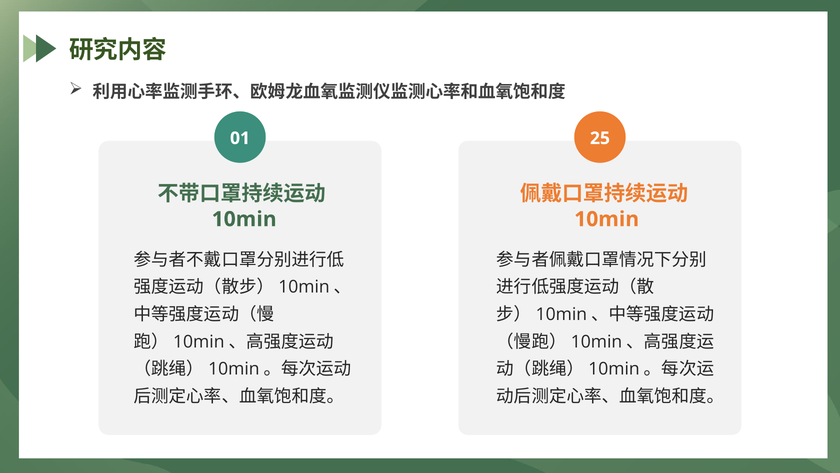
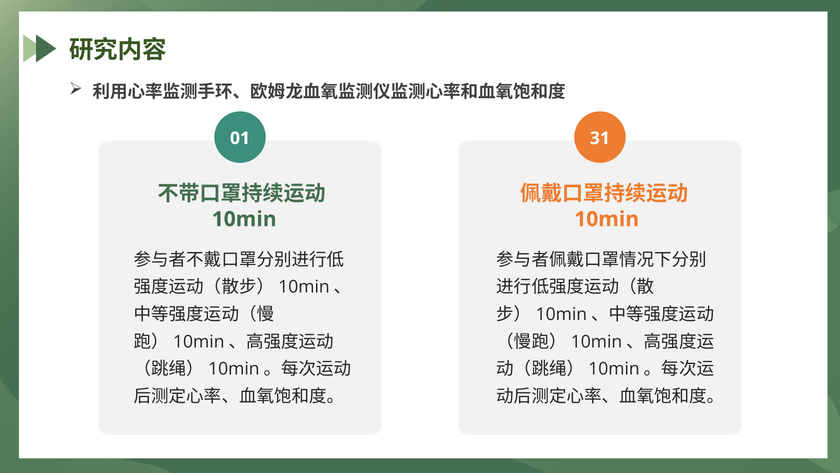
25: 25 -> 31
